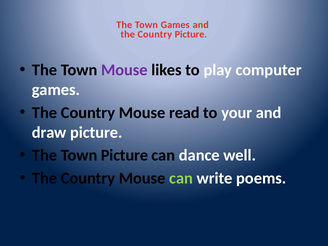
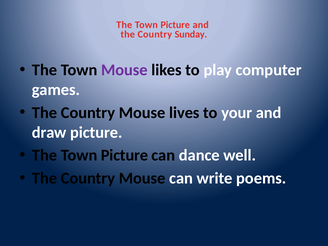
Games at (175, 25): Games -> Picture
Country Picture: Picture -> Sunday
read: read -> lives
can at (181, 178) colour: light green -> white
